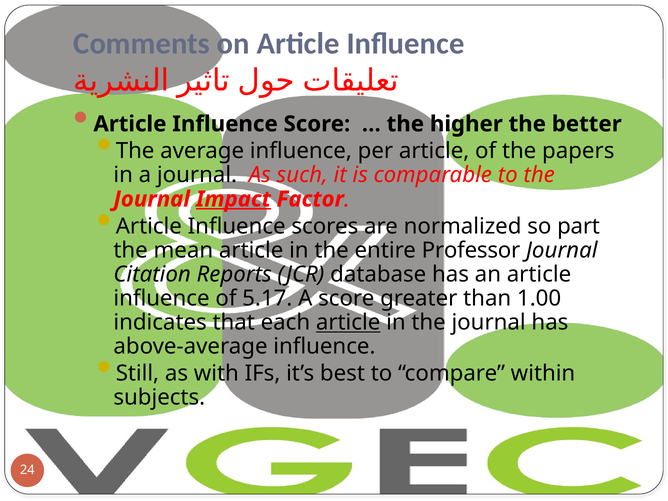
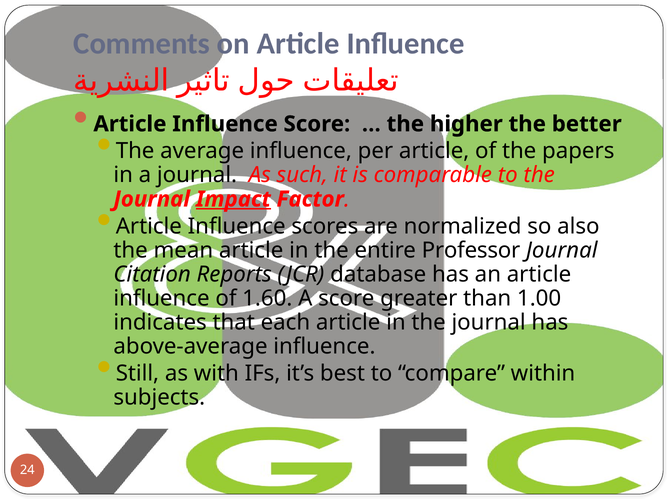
part: part -> also
5.17: 5.17 -> 1.60
article at (348, 322) underline: present -> none
